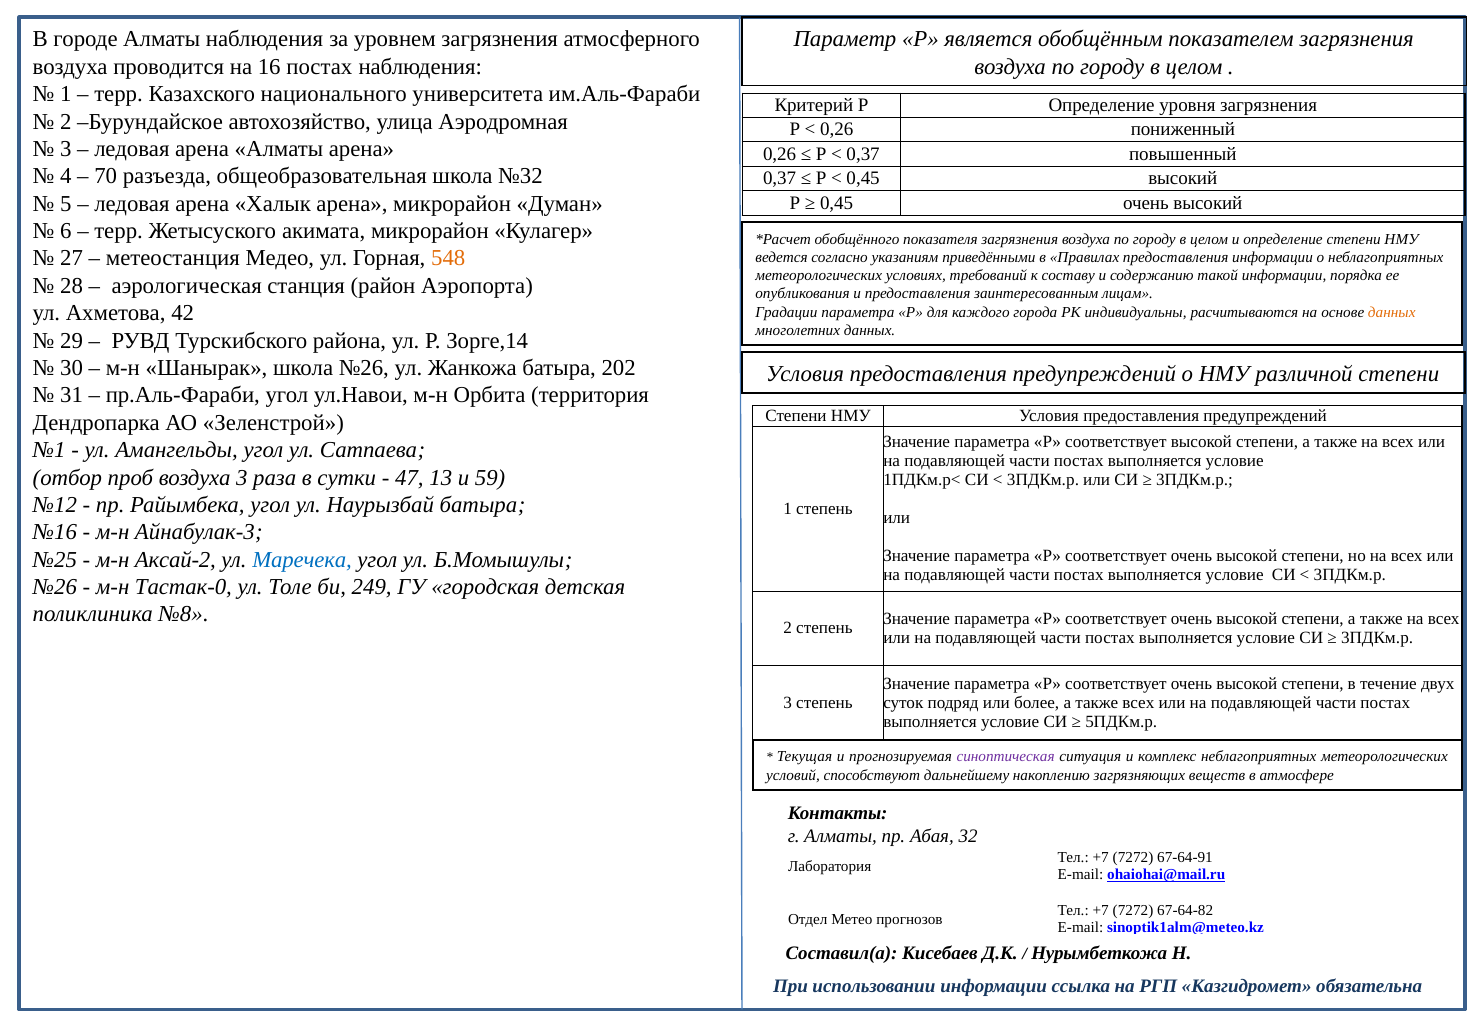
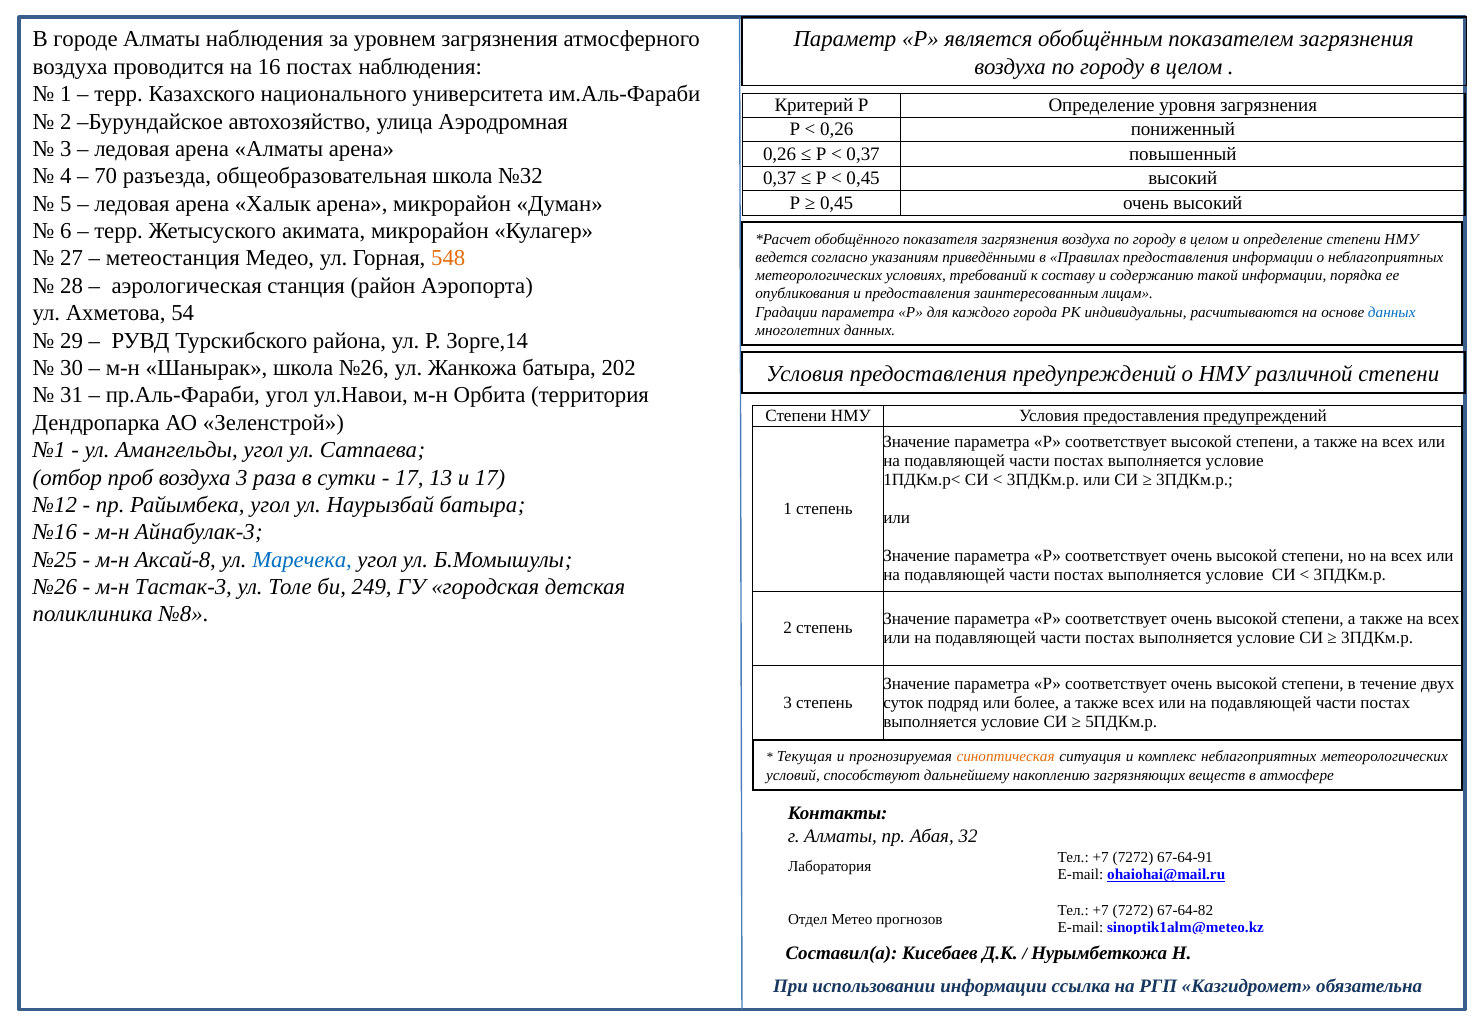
42: 42 -> 54
данных at (1392, 312) colour: orange -> blue
47 at (409, 478): 47 -> 17
и 59: 59 -> 17
Аксай-2: Аксай-2 -> Аксай-8
Тастак-0: Тастак-0 -> Тастак-3
синоптическая colour: purple -> orange
